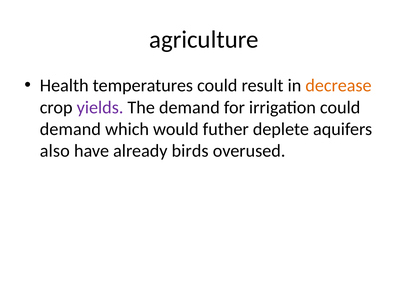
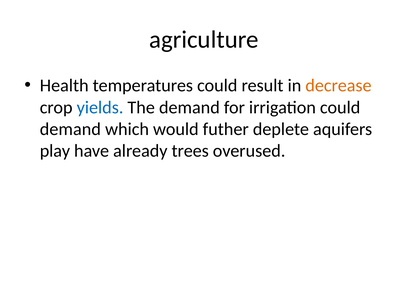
yields colour: purple -> blue
also: also -> play
birds: birds -> trees
